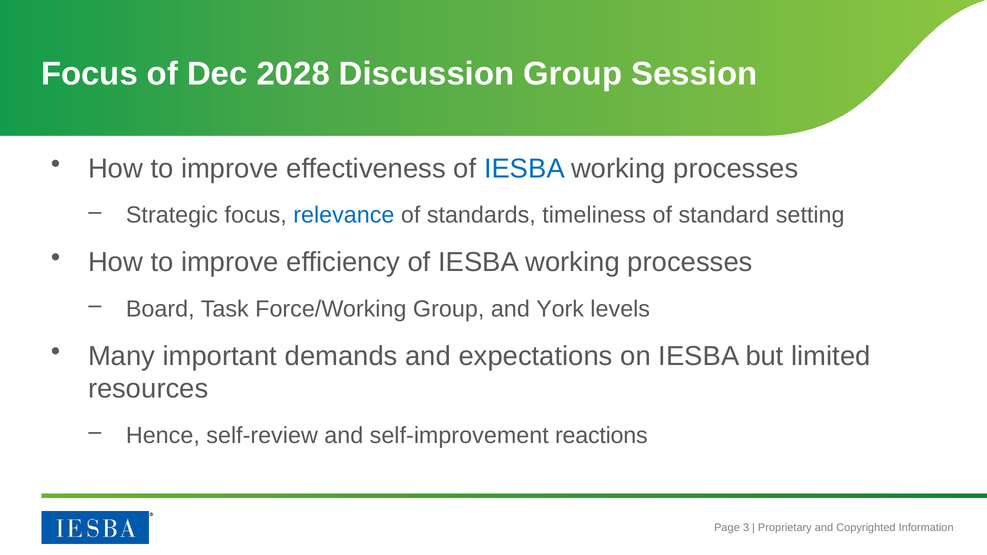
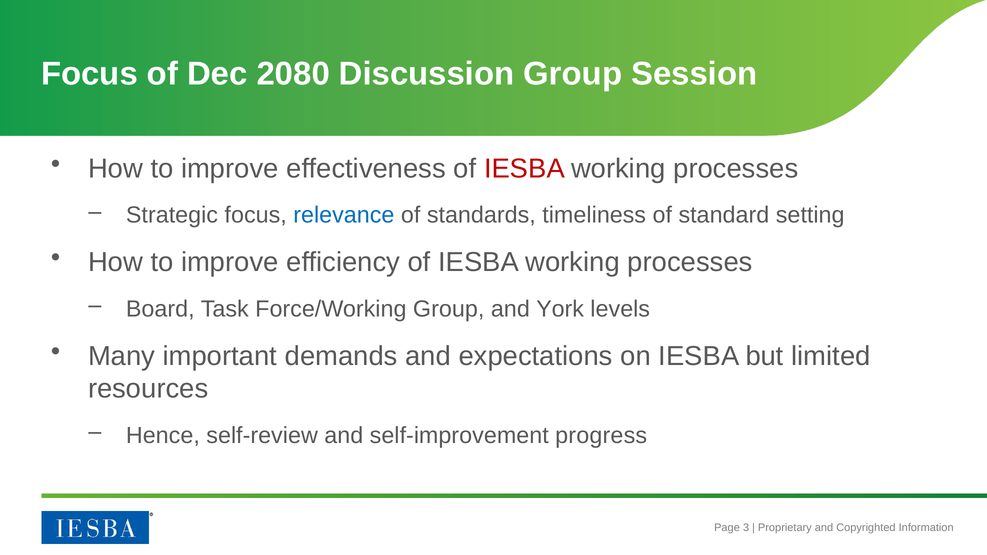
2028: 2028 -> 2080
IESBA at (524, 169) colour: blue -> red
reactions: reactions -> progress
